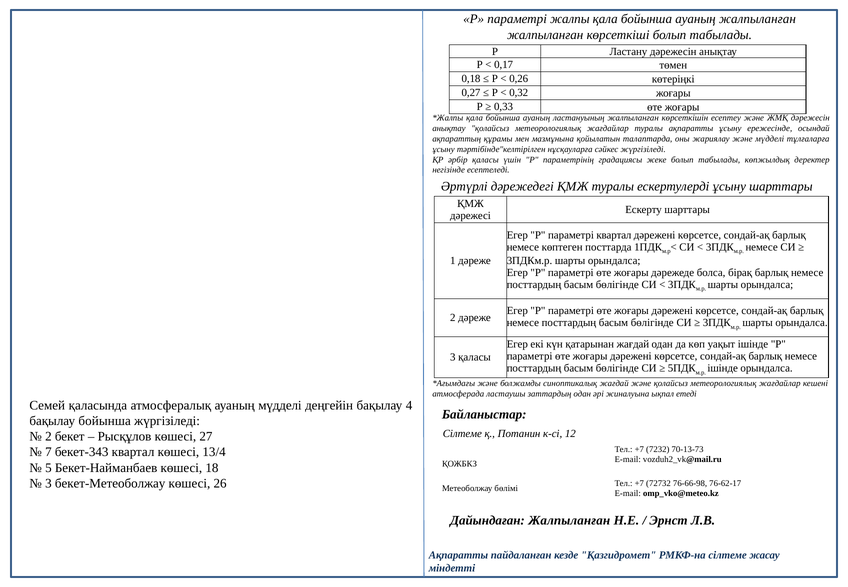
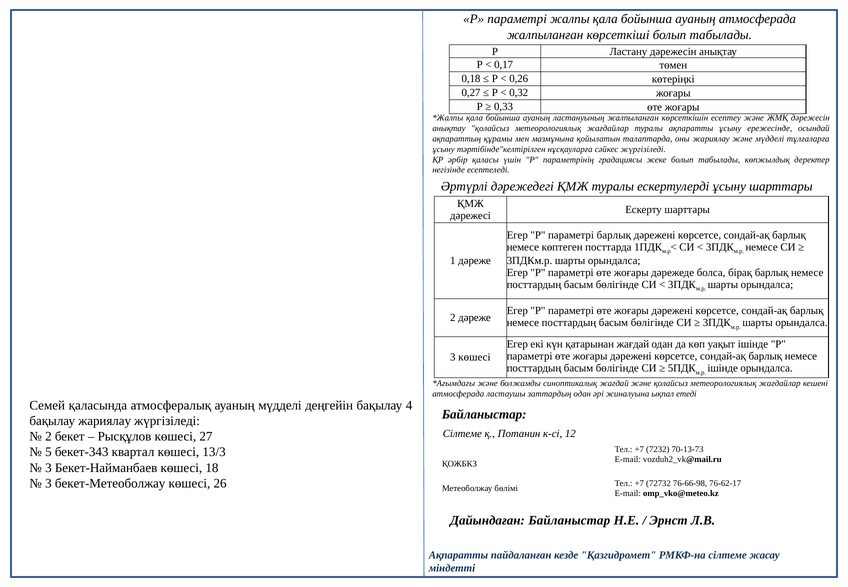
ауаның жалпыланған: жалпыланған -> атмосферада
параметрі квартал: квартал -> барлық
3 қаласы: қаласы -> көшесі
бақылау бойынша: бойынша -> жариялау
7: 7 -> 5
13/4: 13/4 -> 13/3
5 at (48, 468): 5 -> 3
Дайындаған Жалпыланған: Жалпыланған -> Байланыстар
